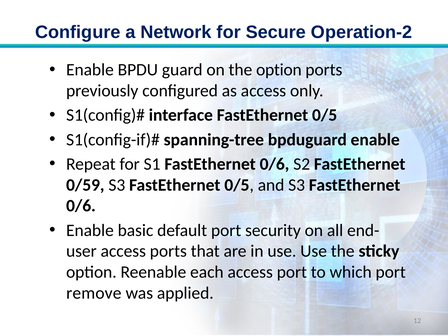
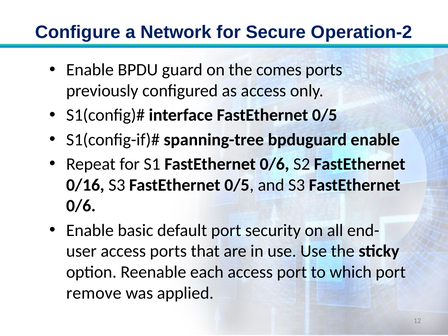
the option: option -> comes
0/59: 0/59 -> 0/16
